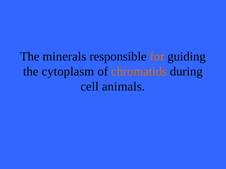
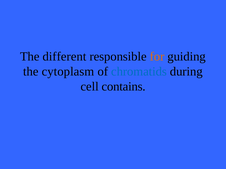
minerals: minerals -> different
chromatids colour: orange -> blue
animals: animals -> contains
